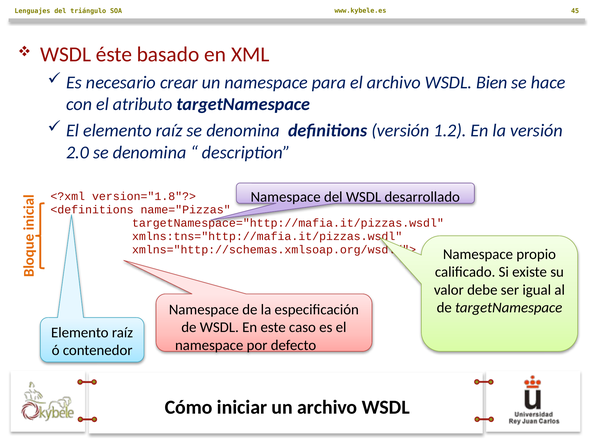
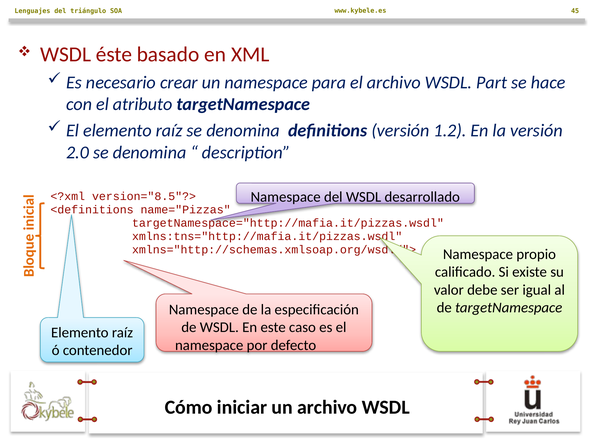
Bien: Bien -> Part
version="1.8"?>: version="1.8"?> -> version="8.5"?>
